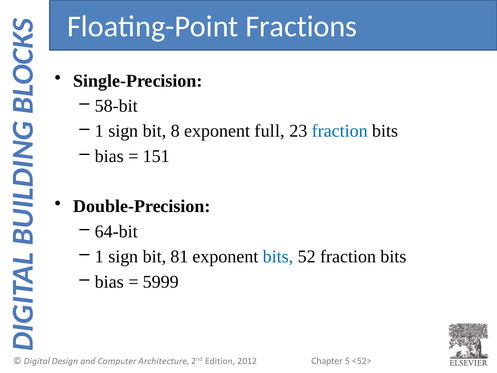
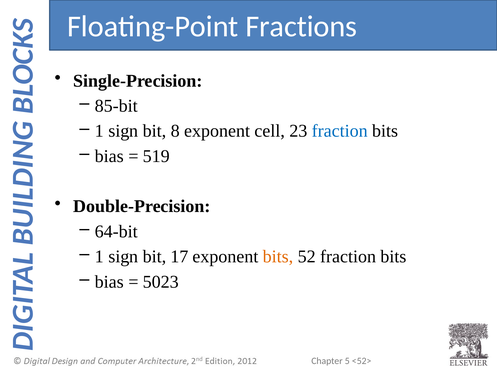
58-bit: 58-bit -> 85-bit
full: full -> cell
151: 151 -> 519
81: 81 -> 17
bits at (278, 256) colour: blue -> orange
5999: 5999 -> 5023
